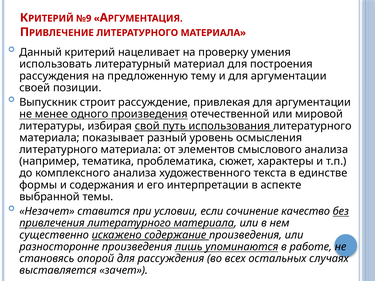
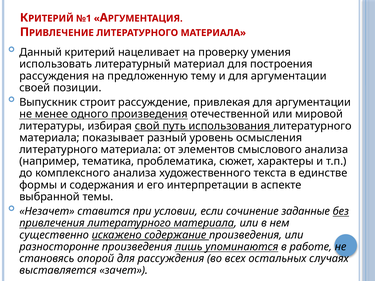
№9: №9 -> №1
качество: качество -> заданные
